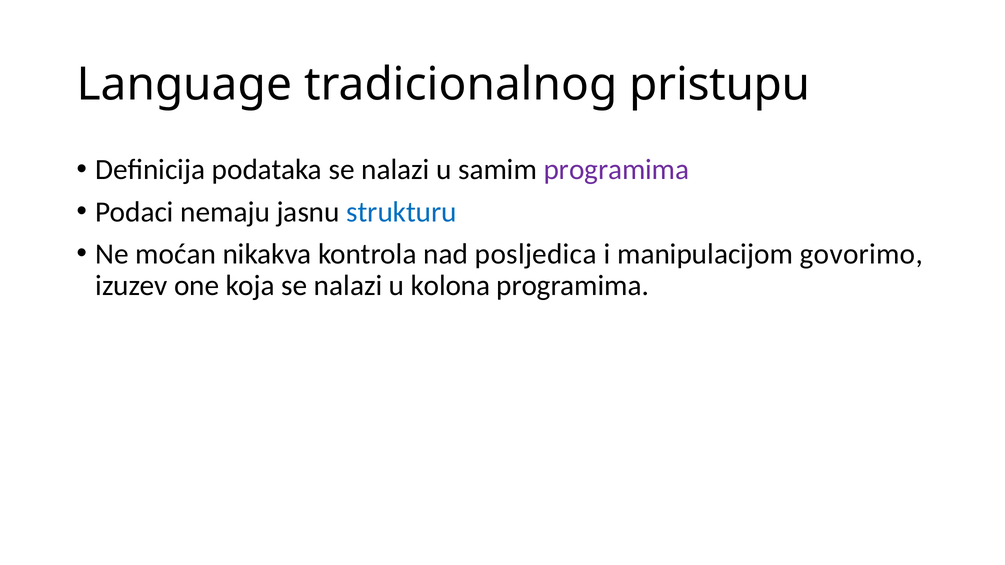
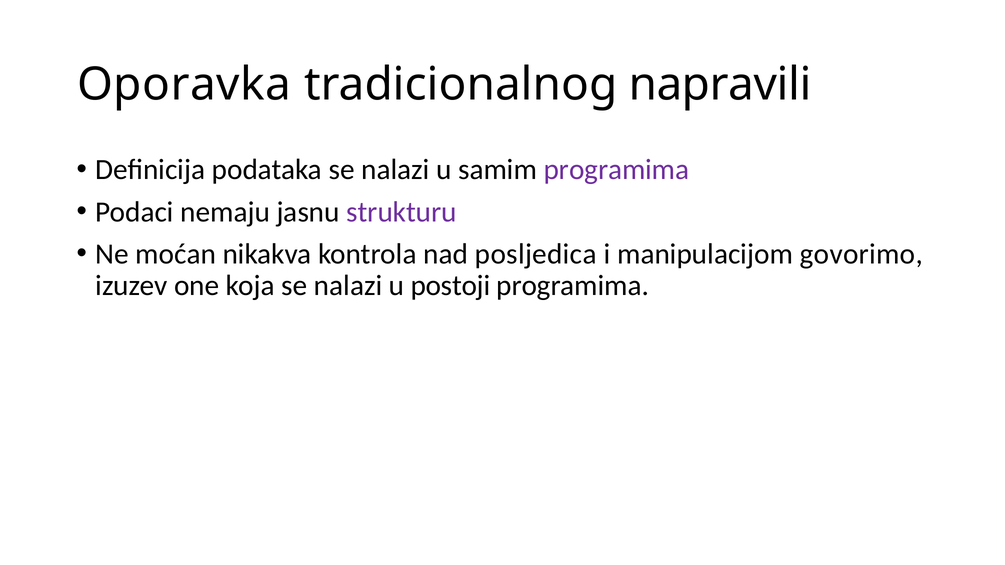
Language: Language -> Oporavka
pristupu: pristupu -> napravili
strukturu colour: blue -> purple
kolona: kolona -> postoji
